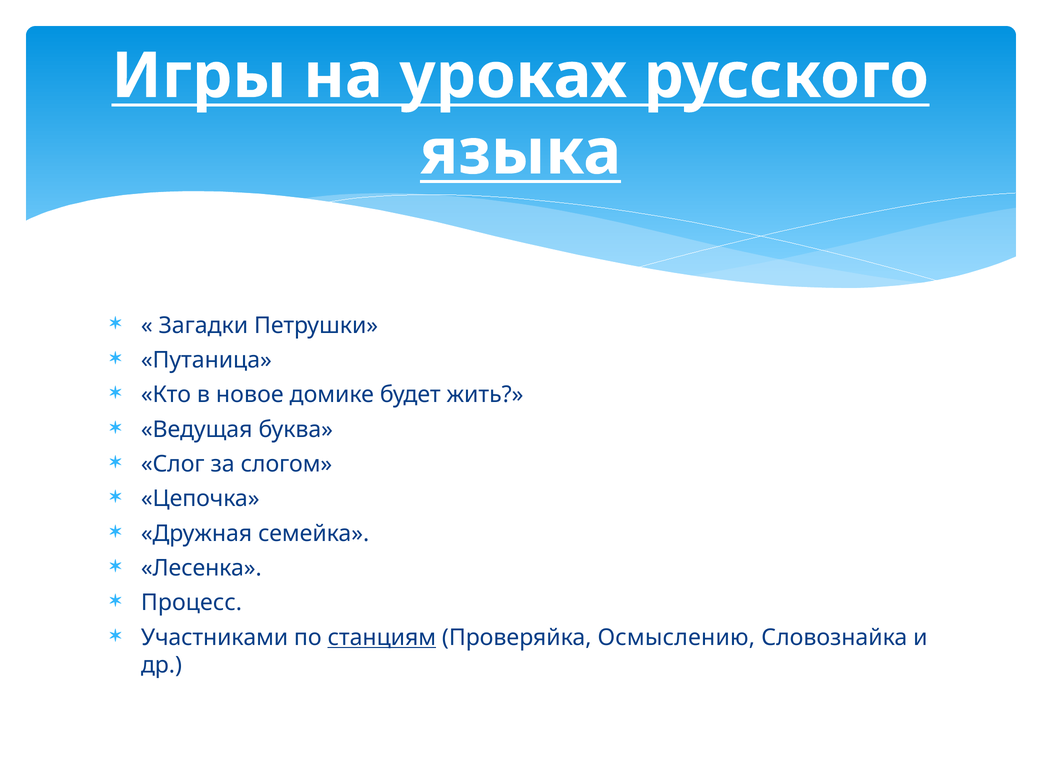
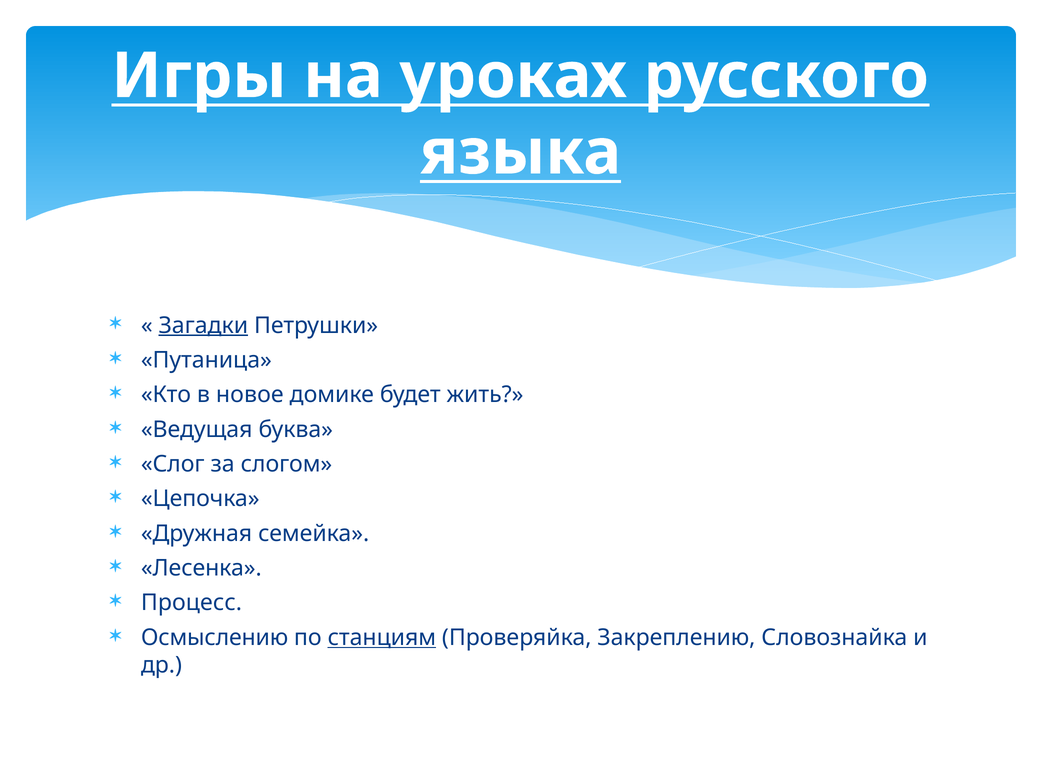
Загадки underline: none -> present
Участниками: Участниками -> Осмыслению
Осмыслению: Осмыслению -> Закреплению
